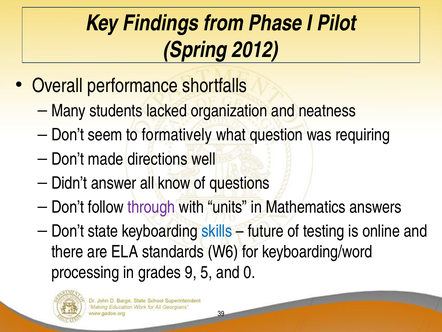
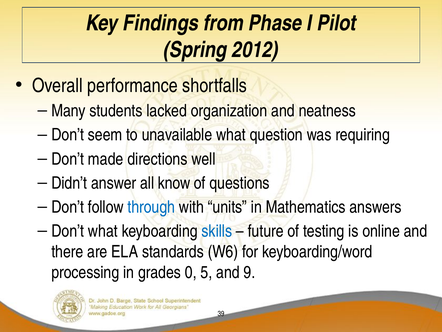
formatively: formatively -> unavailable
through colour: purple -> blue
Don’t state: state -> what
9: 9 -> 0
0: 0 -> 9
